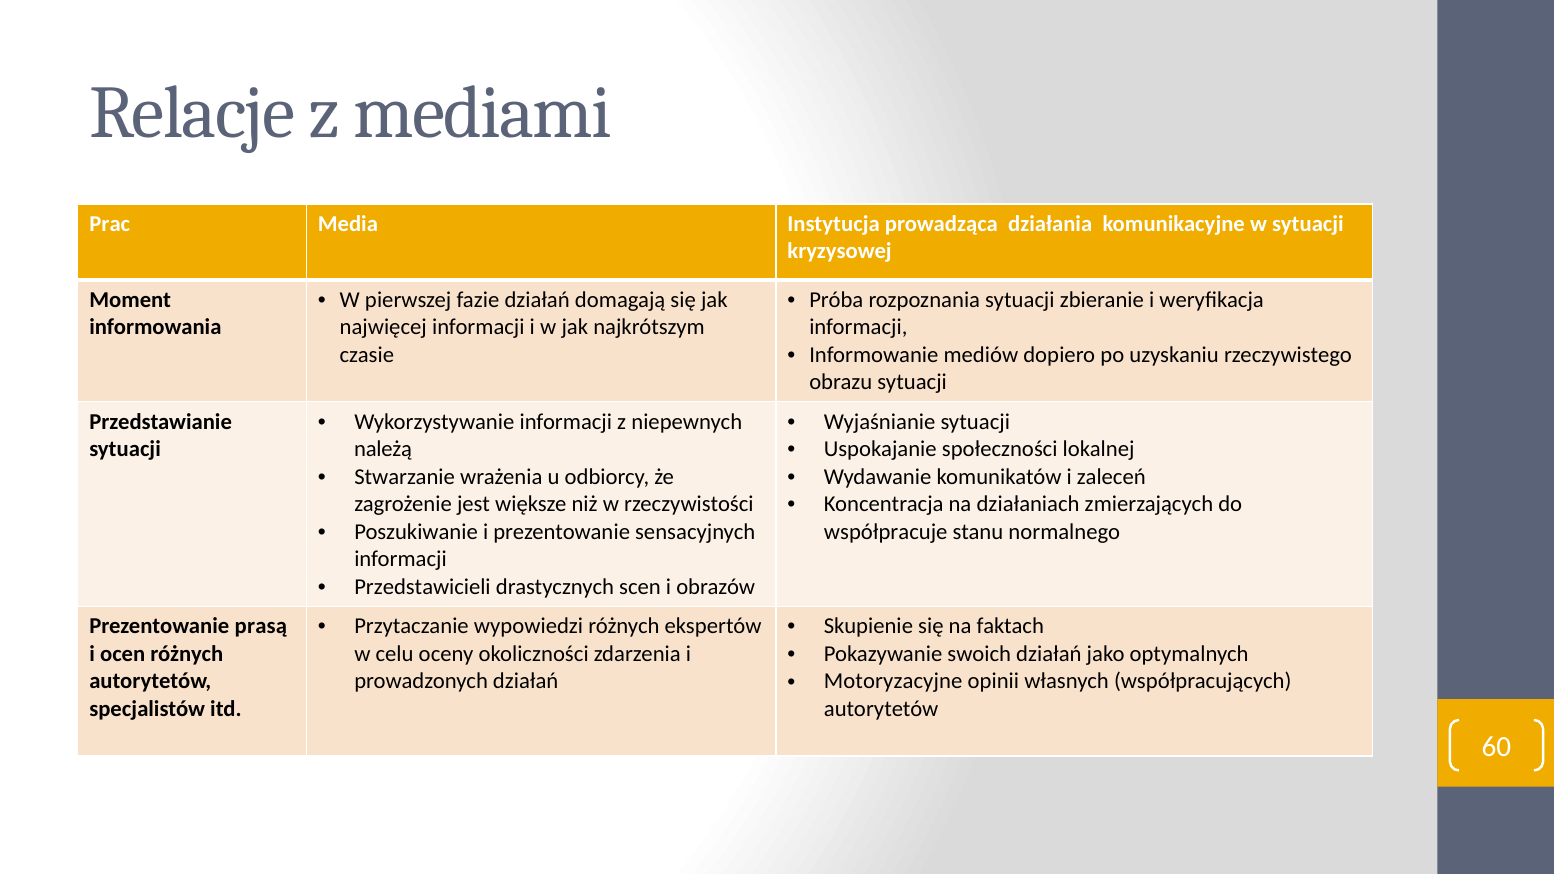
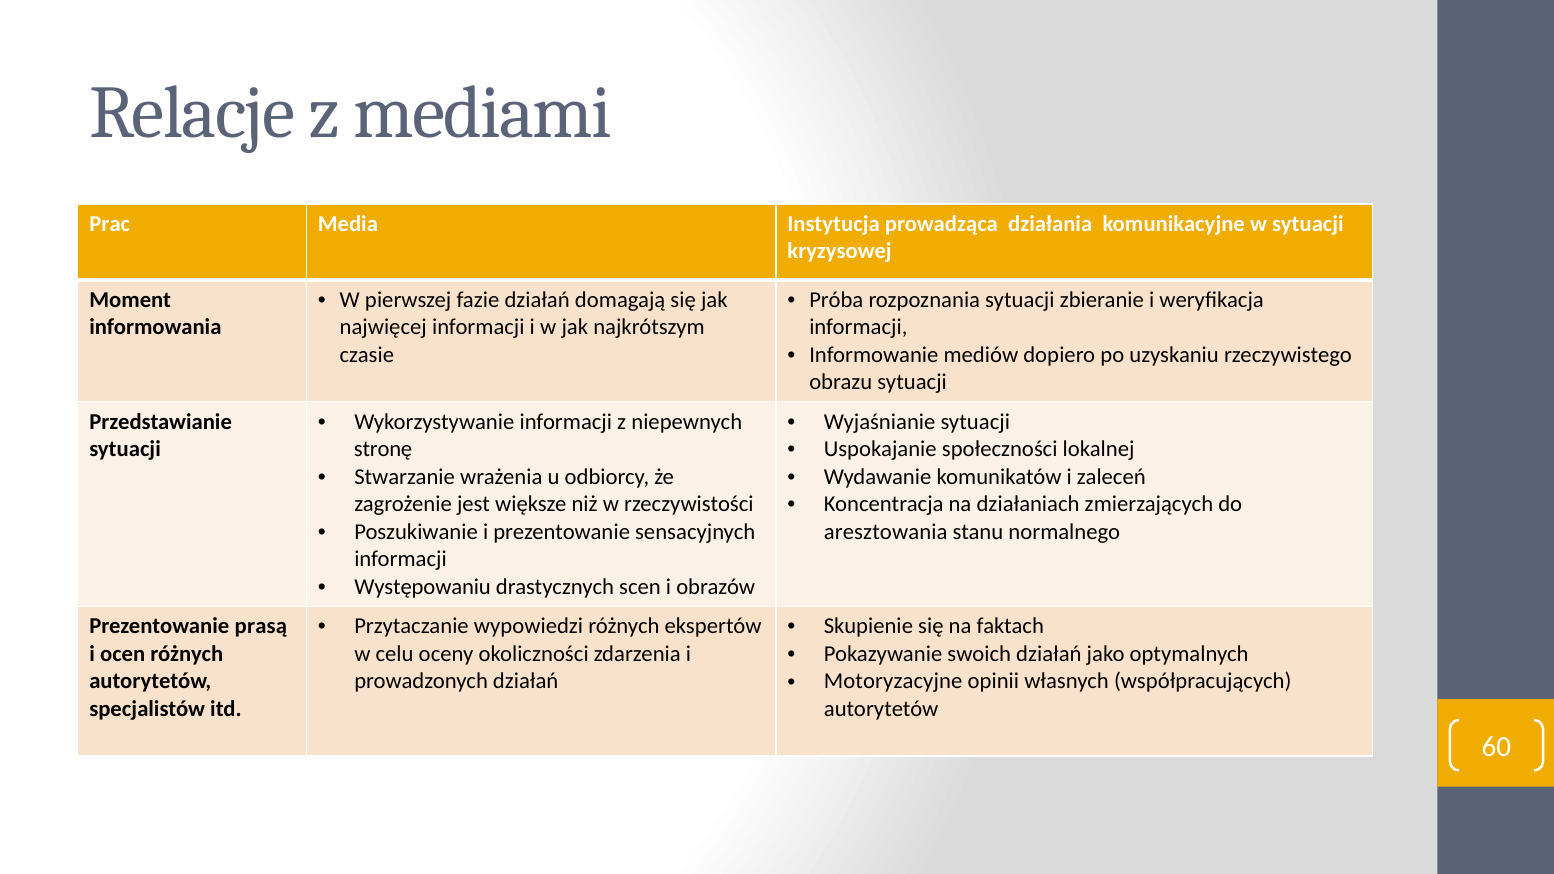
należą: należą -> stronę
współpracuje: współpracuje -> aresztowania
Przedstawicieli: Przedstawicieli -> Występowaniu
